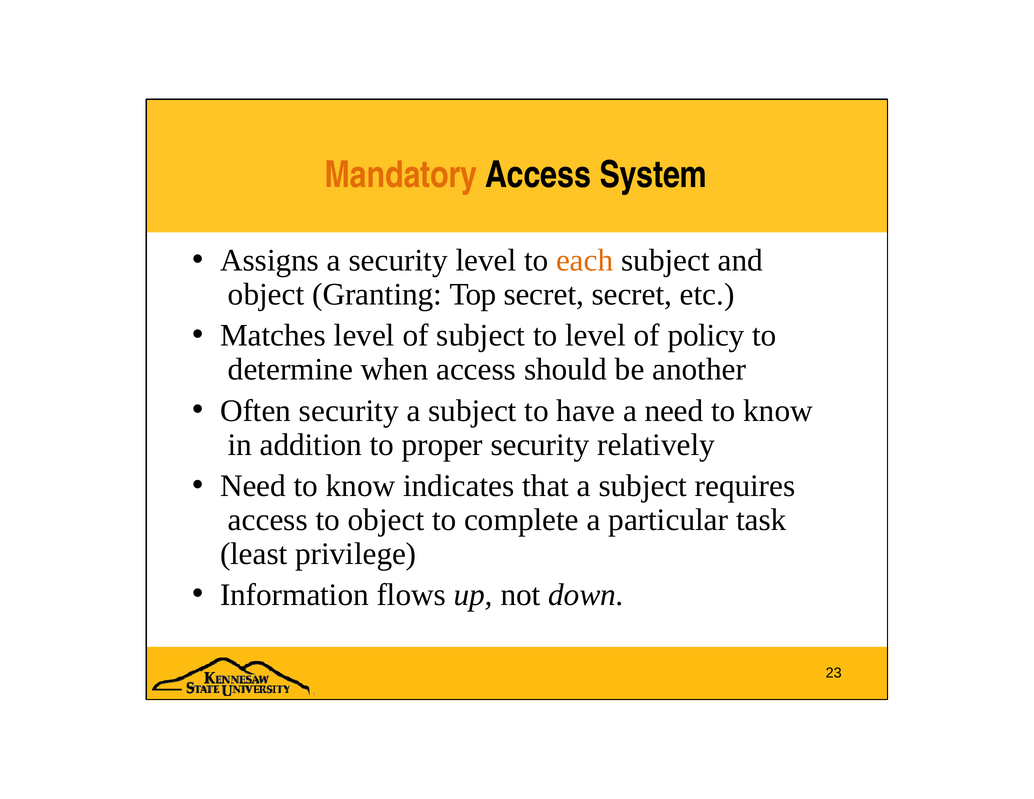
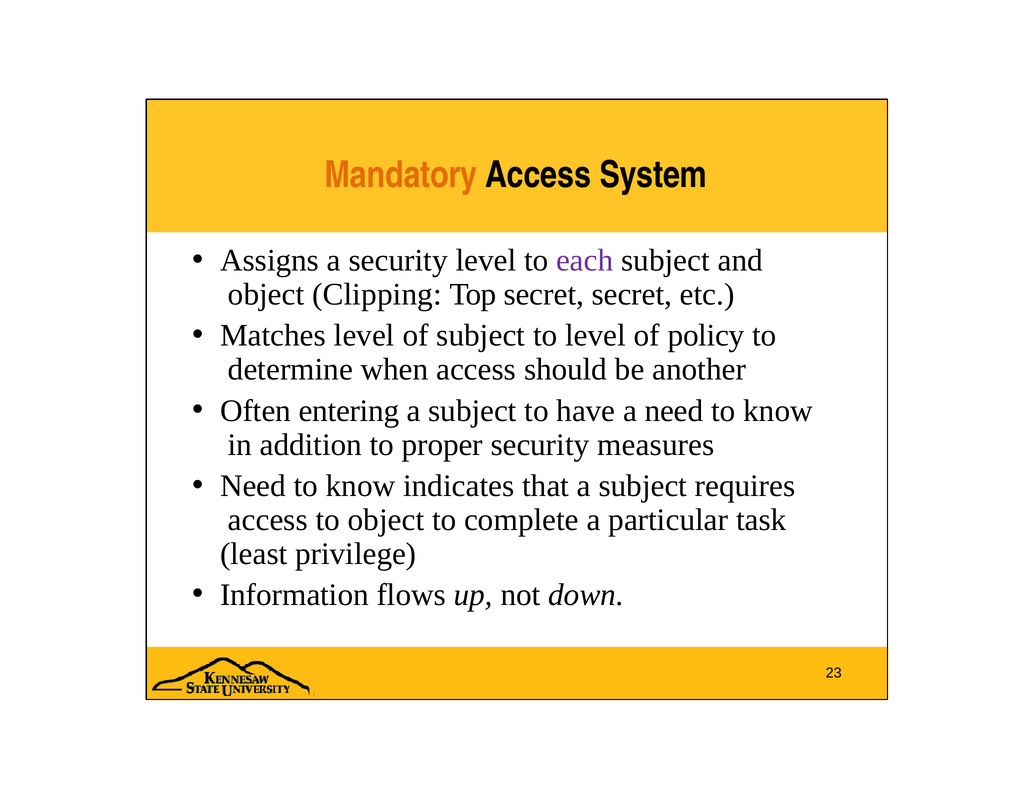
each colour: orange -> purple
Granting: Granting -> Clipping
Often security: security -> entering
relatively: relatively -> measures
